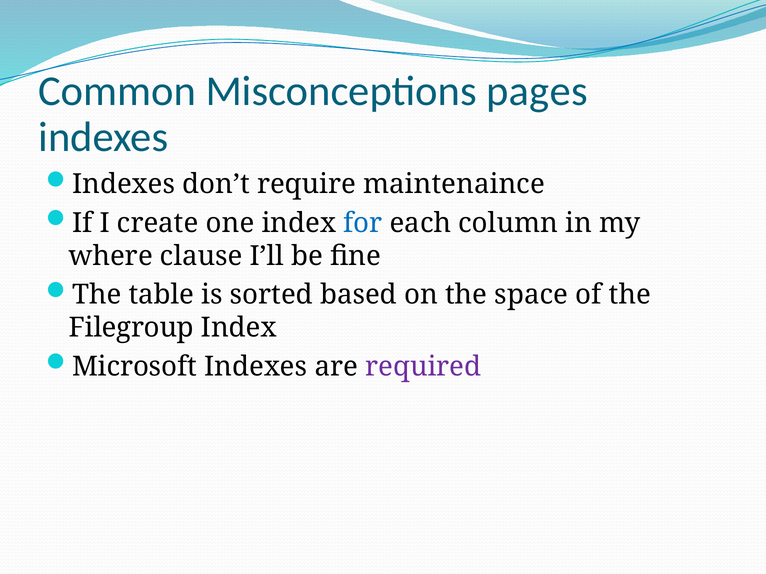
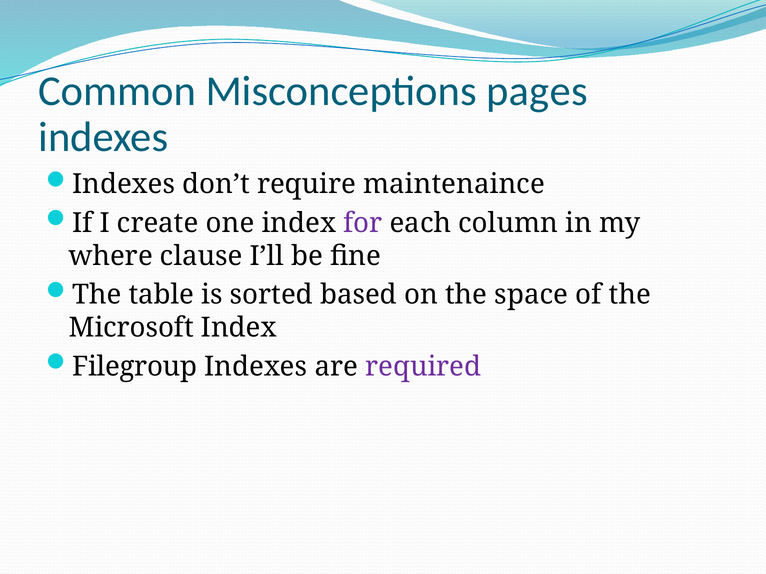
for colour: blue -> purple
Filegroup: Filegroup -> Microsoft
Microsoft: Microsoft -> Filegroup
